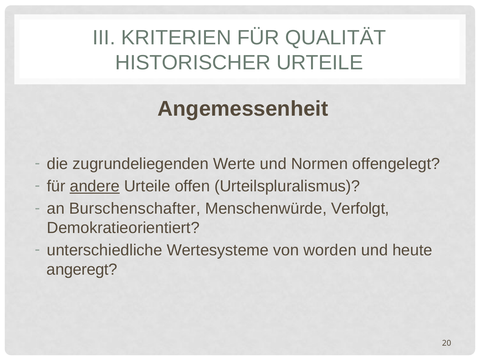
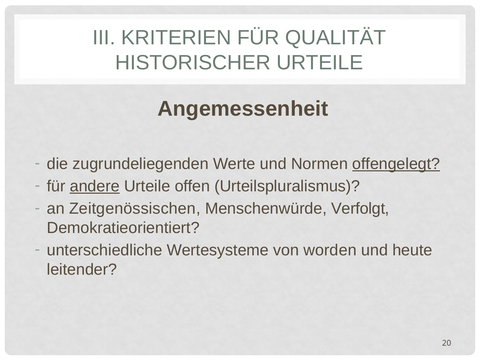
offengelegt underline: none -> present
Burschenschafter: Burschenschafter -> Zeitgenössischen
angeregt: angeregt -> leitender
